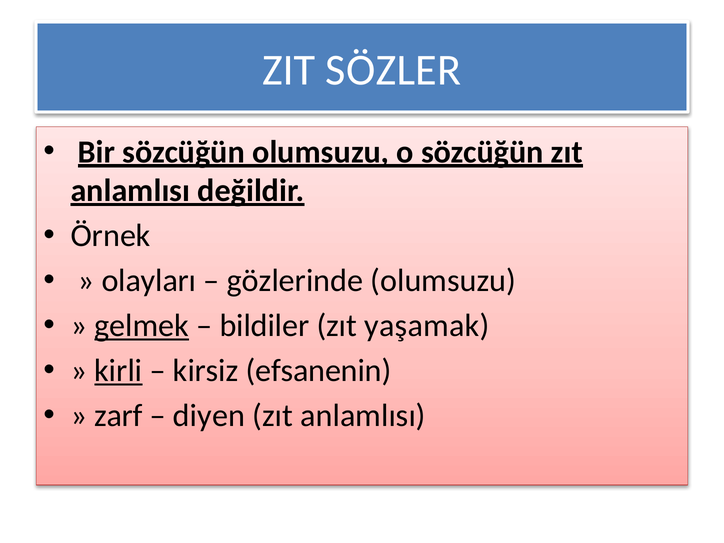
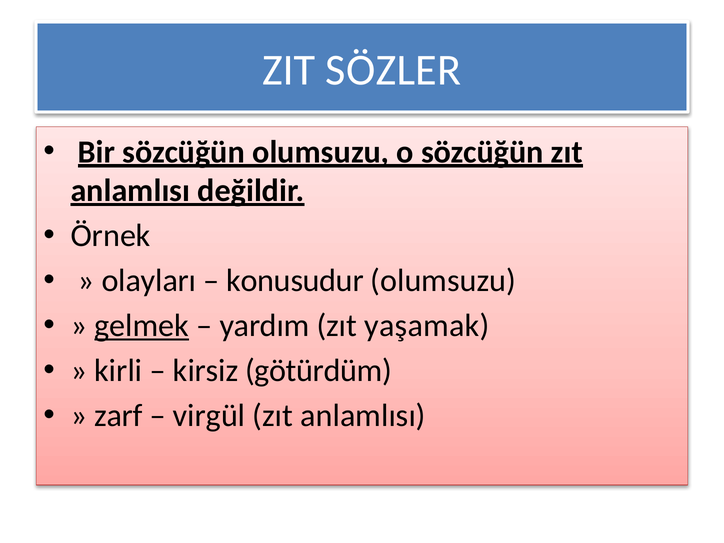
gözlerinde: gözlerinde -> konusudur
bildiler: bildiler -> yardım
kirli underline: present -> none
efsanenin: efsanenin -> götürdüm
diyen: diyen -> virgül
